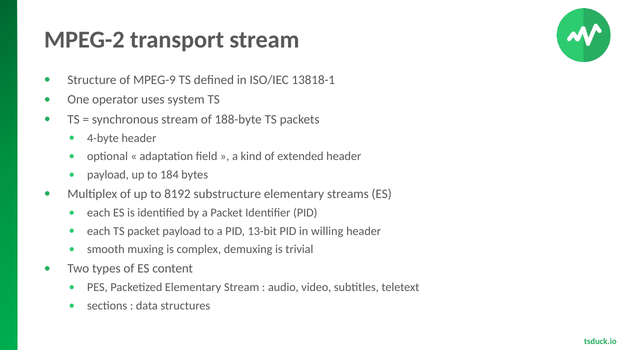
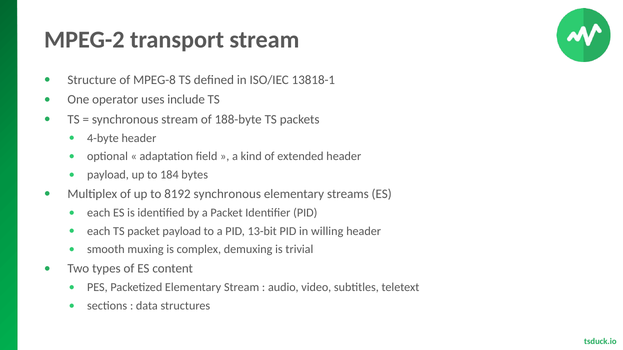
MPEG-9: MPEG-9 -> MPEG-8
system: system -> include
8192 substructure: substructure -> synchronous
